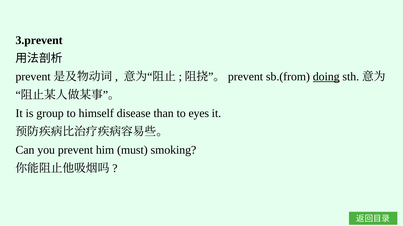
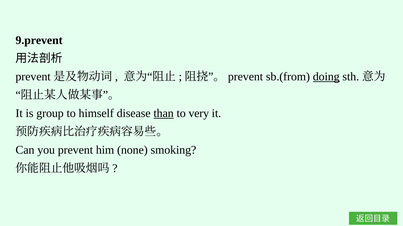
3.prevent: 3.prevent -> 9.prevent
than underline: none -> present
eyes: eyes -> very
must: must -> none
